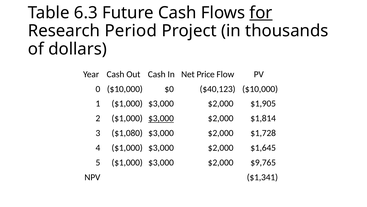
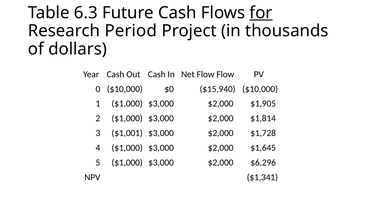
Net Price: Price -> Flow
$40,123: $40,123 -> $15,940
$3,000 at (161, 118) underline: present -> none
$1,080: $1,080 -> $1,001
$9,765: $9,765 -> $6,296
